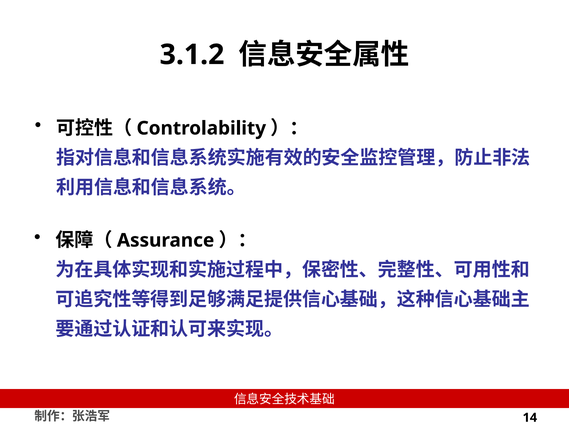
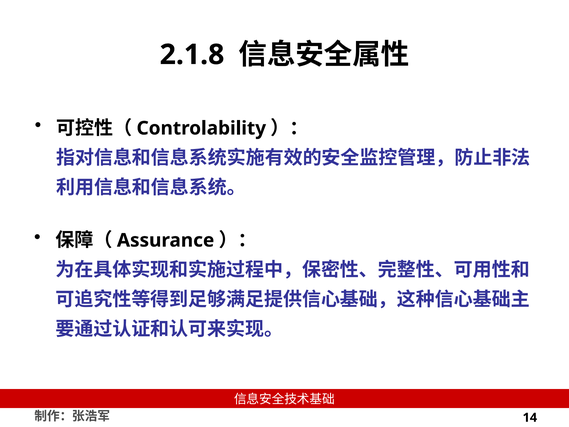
3.1.2: 3.1.2 -> 2.1.8
